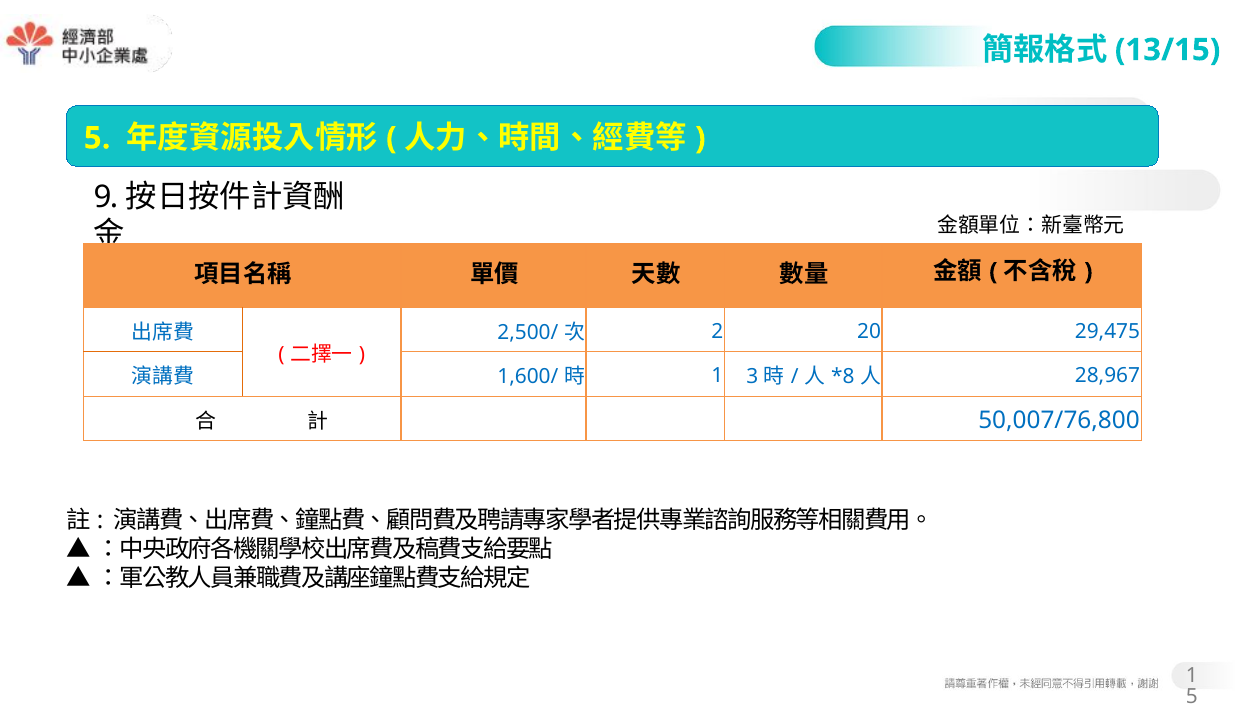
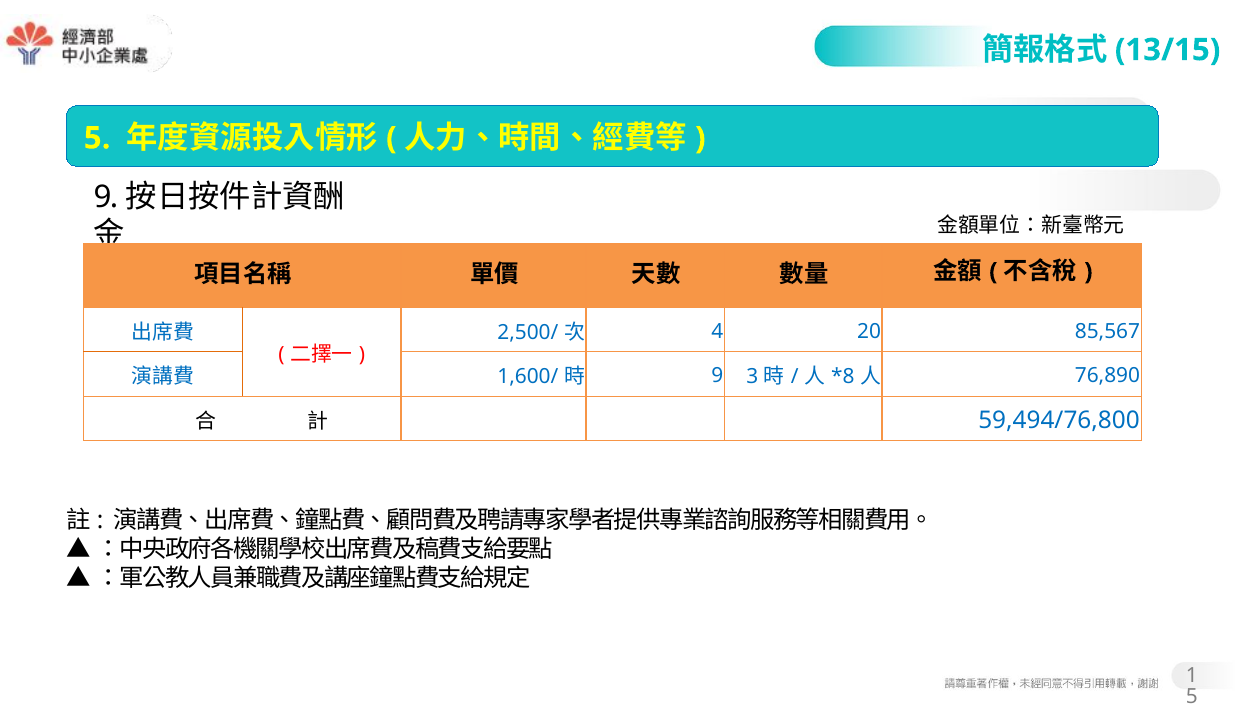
2: 2 -> 4
29,475: 29,475 -> 85,567
1 at (717, 376): 1 -> 9
28,967: 28,967 -> 76,890
50,007/76,800: 50,007/76,800 -> 59,494/76,800
